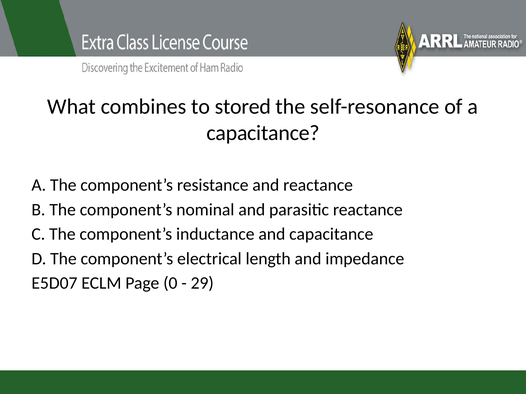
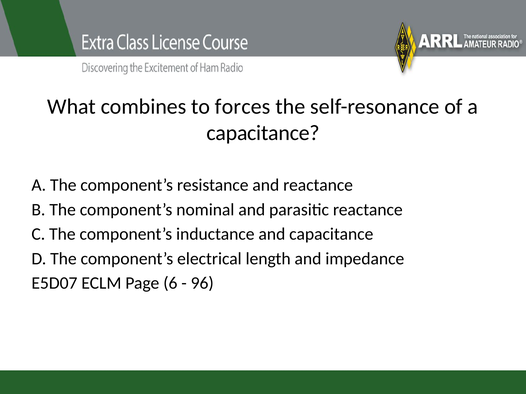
stored: stored -> forces
0: 0 -> 6
29: 29 -> 96
